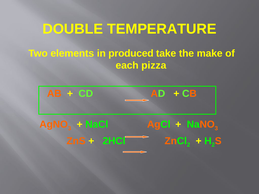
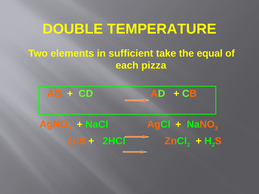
produced: produced -> sufficient
make: make -> equal
